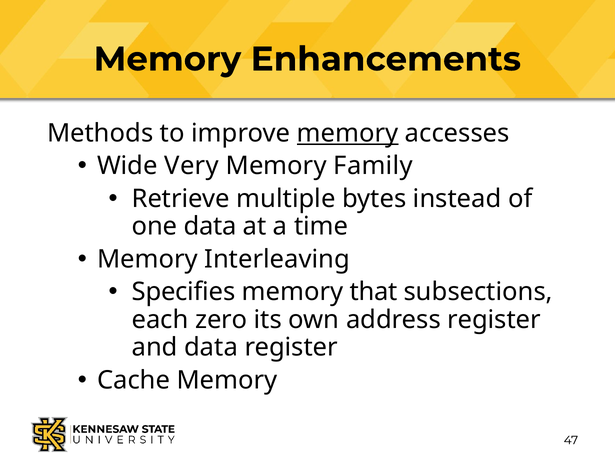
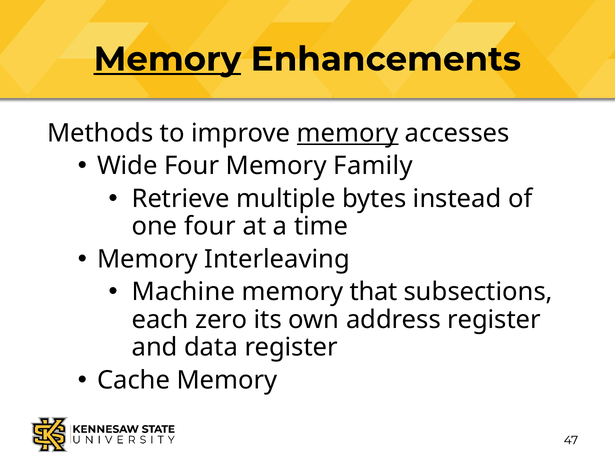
Memory at (167, 59) underline: none -> present
Wide Very: Very -> Four
one data: data -> four
Specifies: Specifies -> Machine
